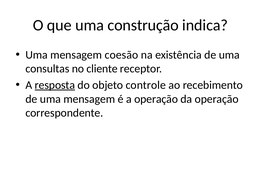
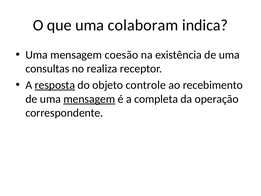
construção: construção -> colaboram
cliente: cliente -> realiza
mensagem at (89, 99) underline: none -> present
a operação: operação -> completa
